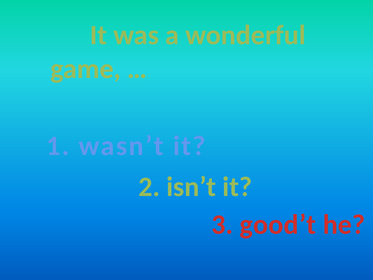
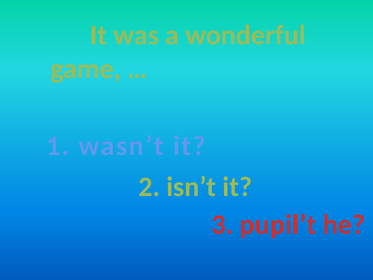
good’t: good’t -> pupil’t
